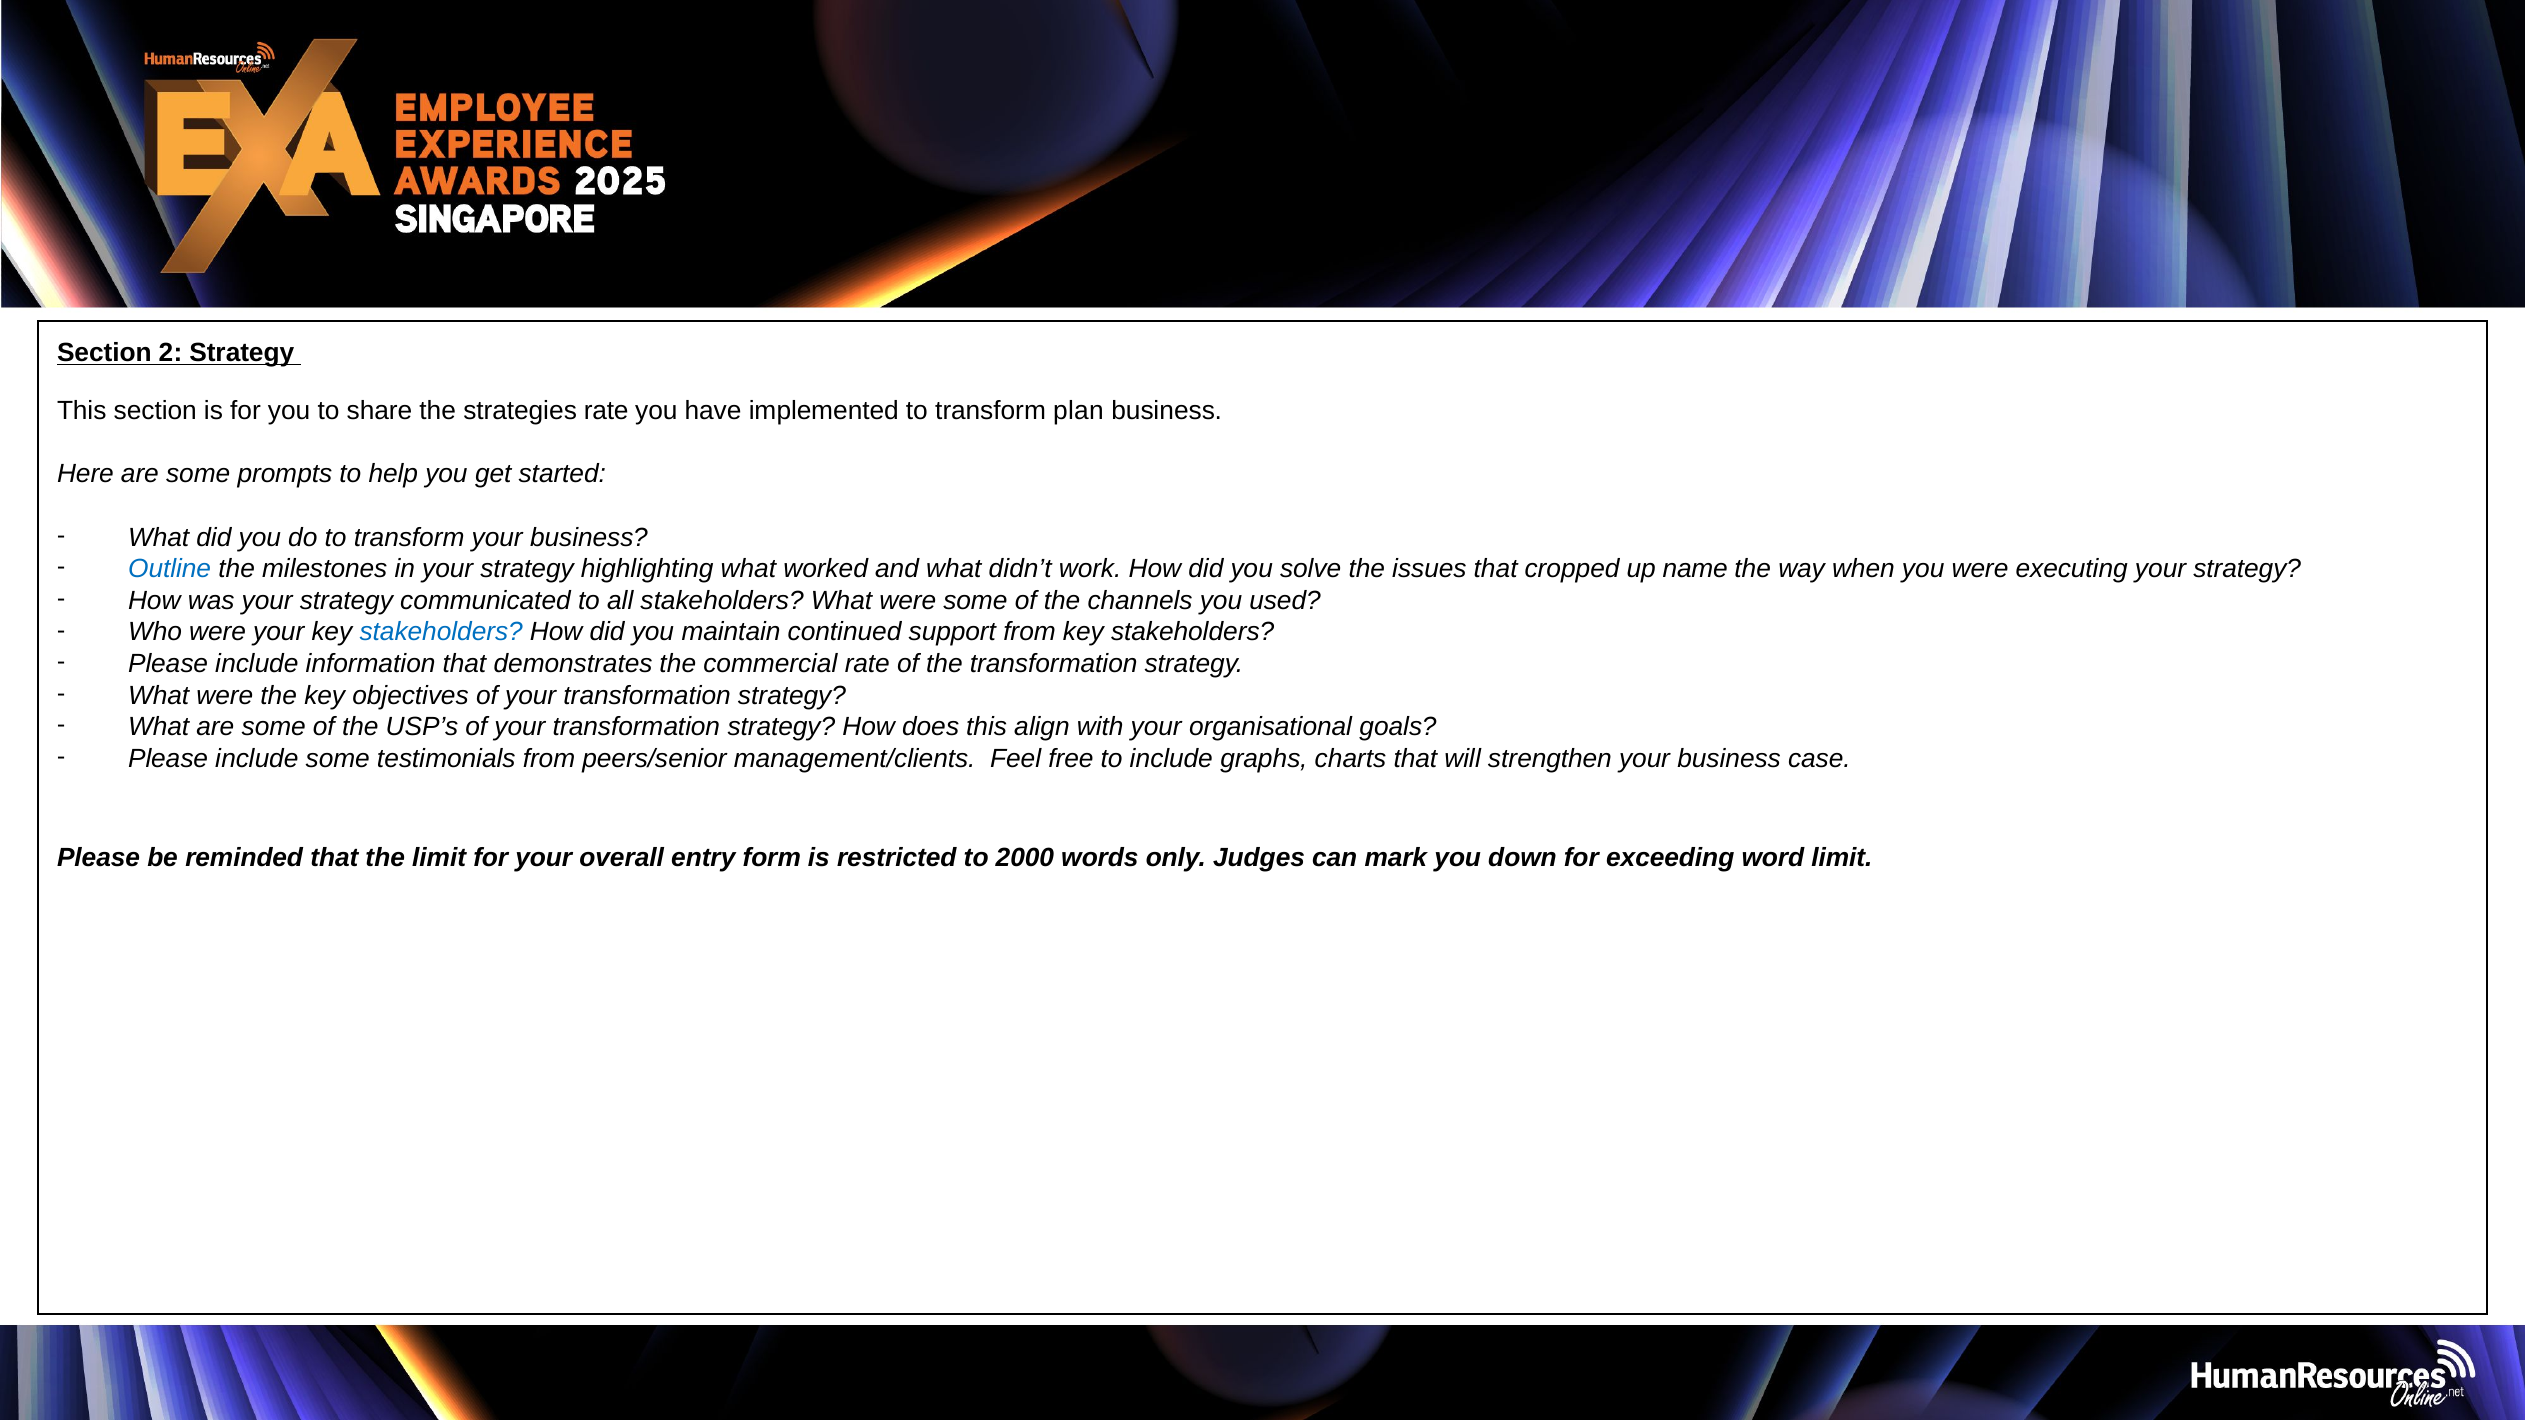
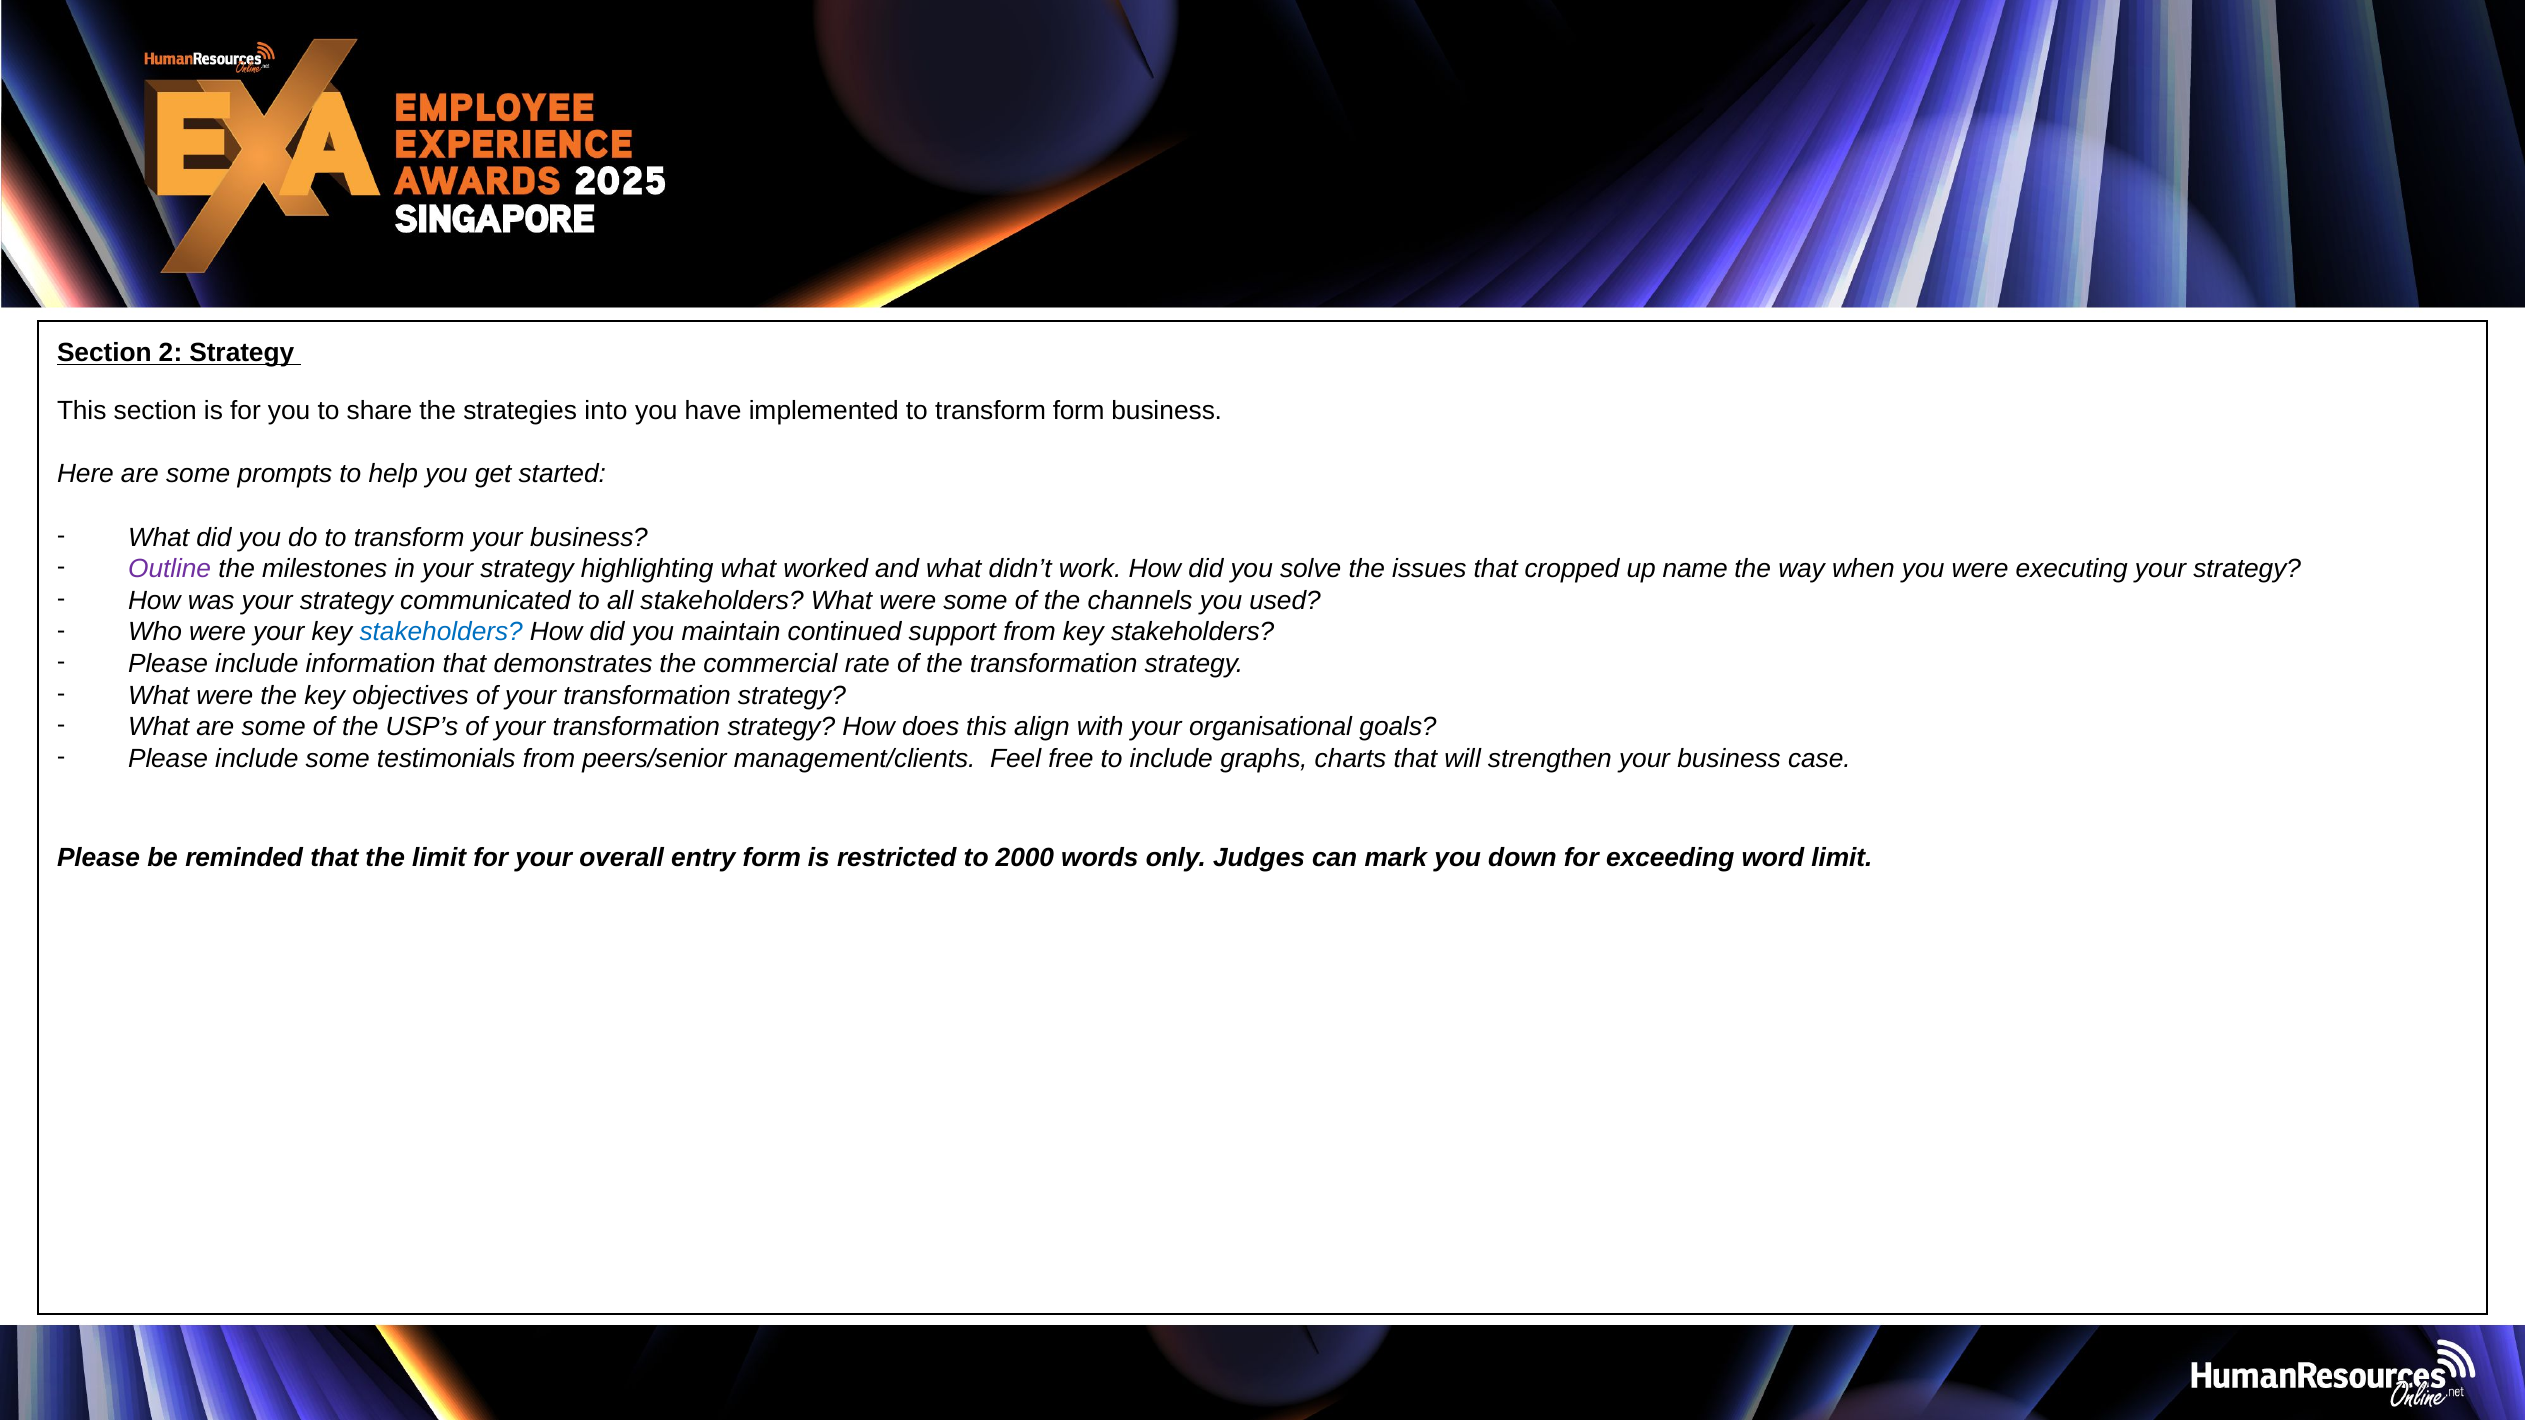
strategies rate: rate -> into
transform plan: plan -> form
Outline colour: blue -> purple
